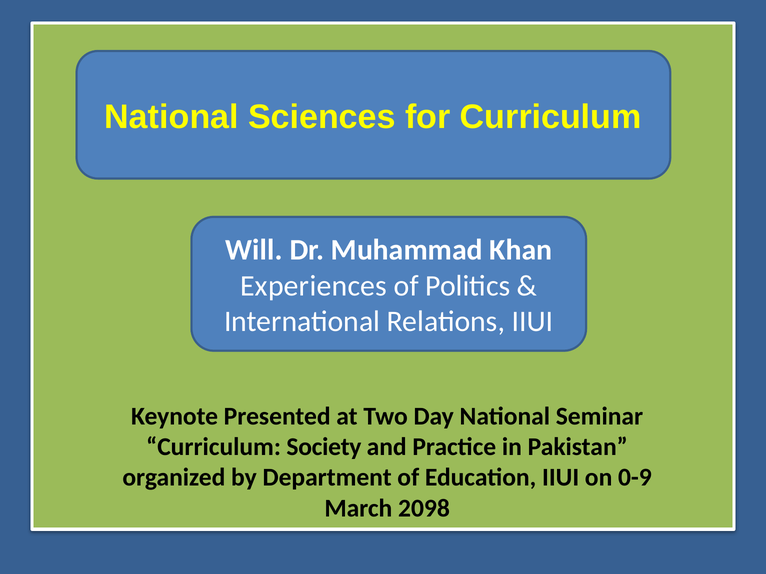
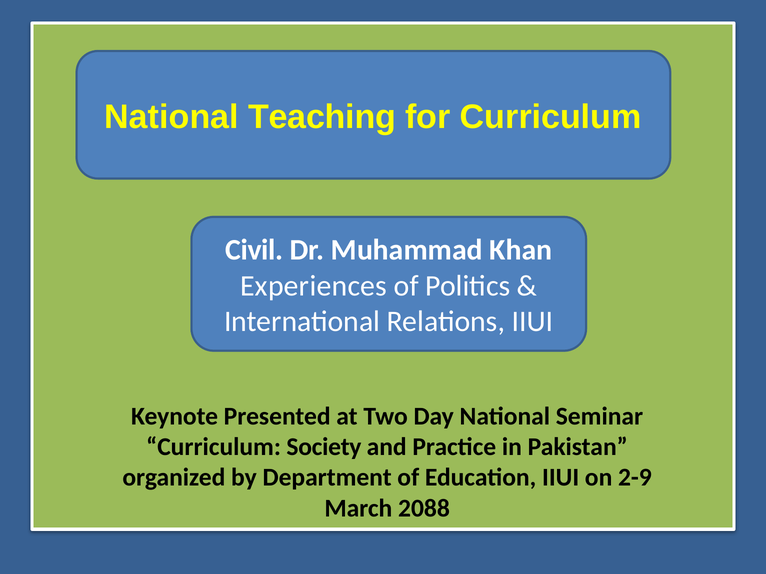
Sciences: Sciences -> Teaching
Will: Will -> Civil
0-9: 0-9 -> 2-9
2098: 2098 -> 2088
